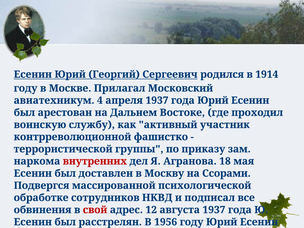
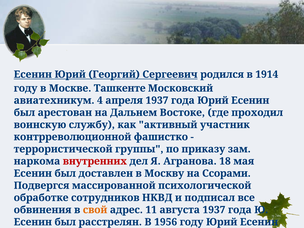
Прилагал: Прилагал -> Ташкенте
свой colour: red -> orange
12: 12 -> 11
